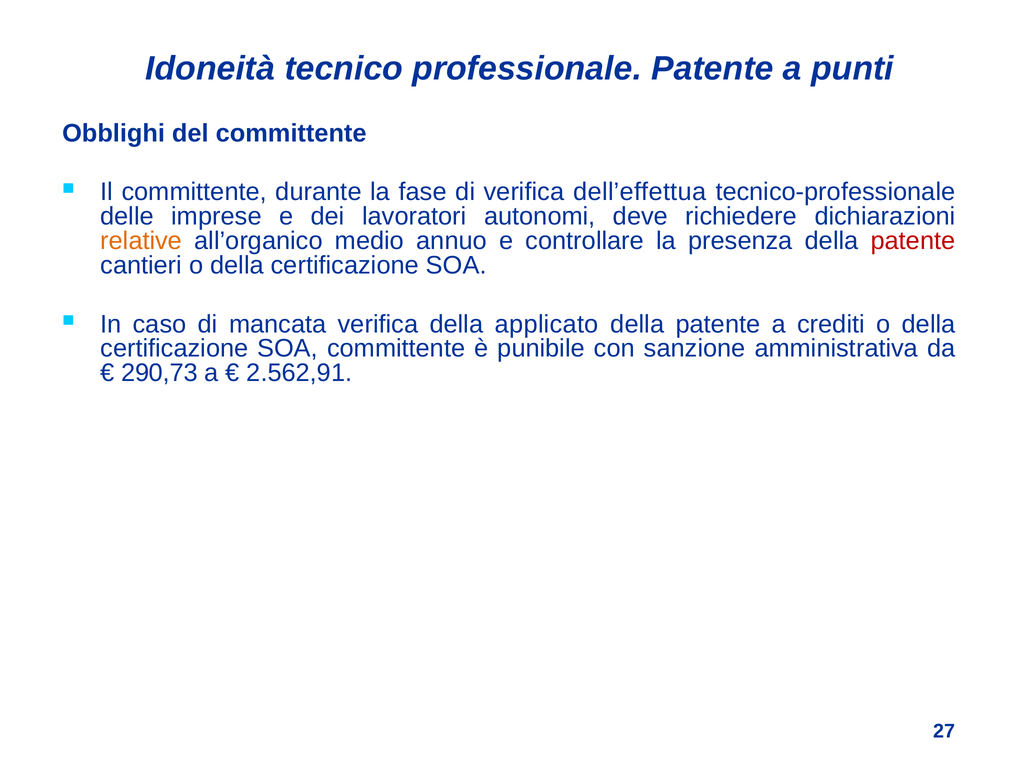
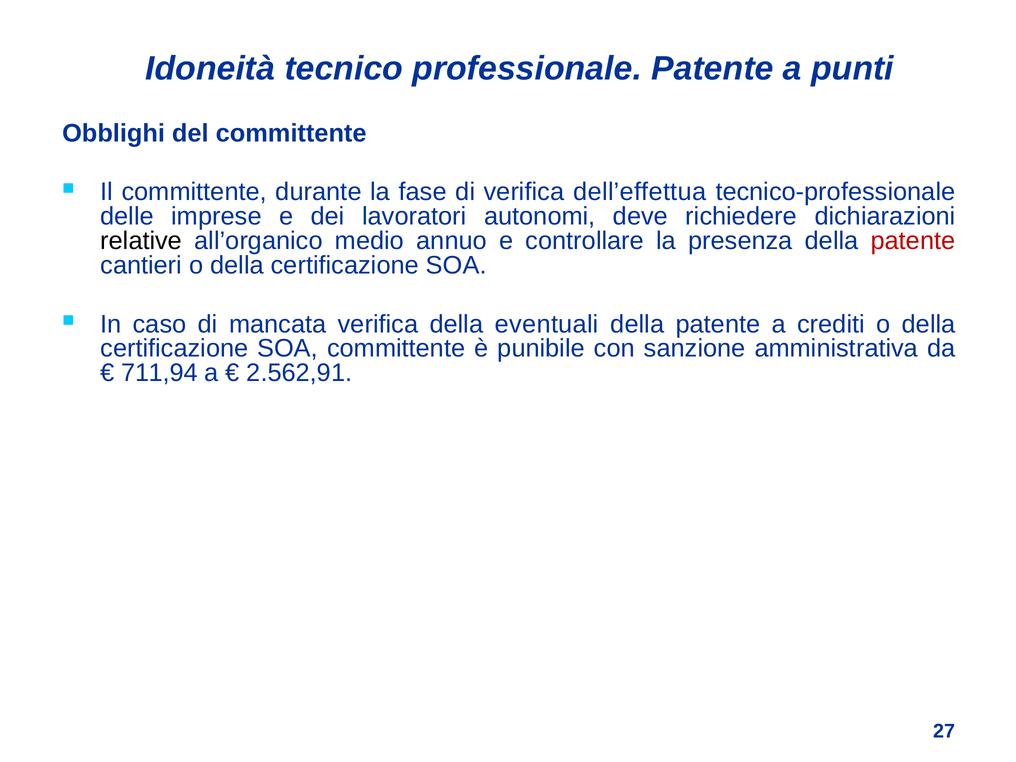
relative colour: orange -> black
applicato: applicato -> eventuali
290,73: 290,73 -> 711,94
